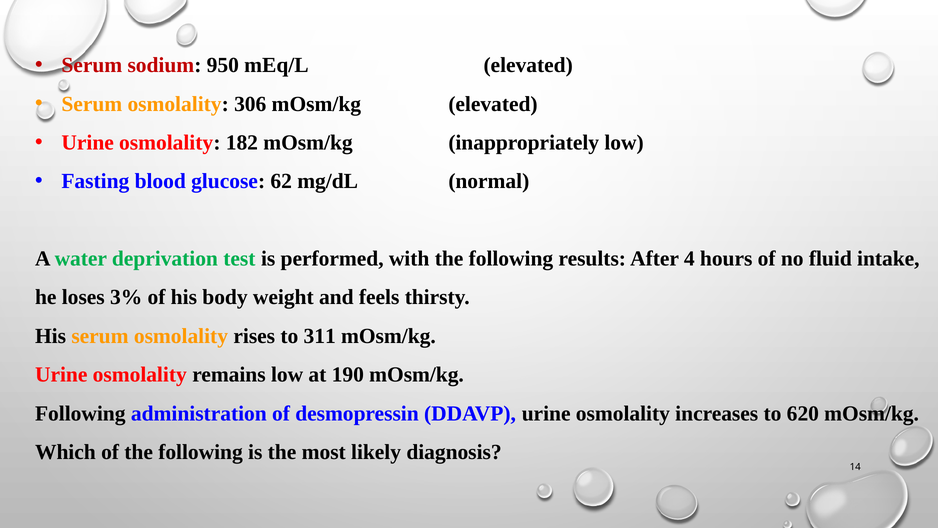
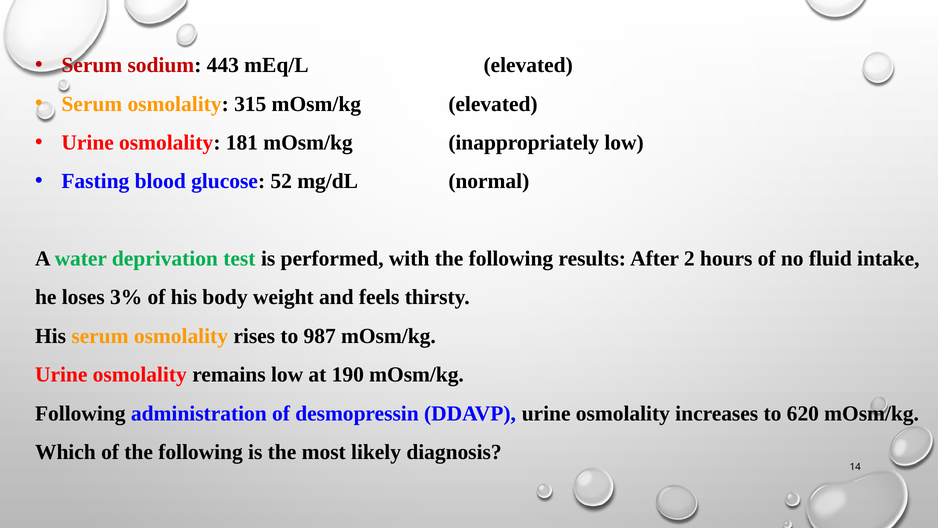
950: 950 -> 443
306: 306 -> 315
182: 182 -> 181
62: 62 -> 52
4: 4 -> 2
311: 311 -> 987
